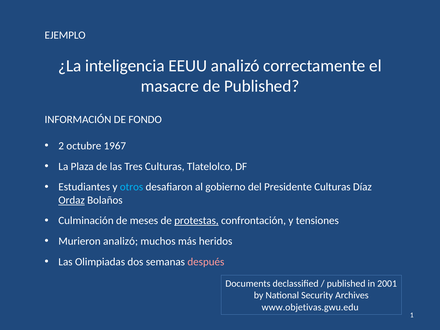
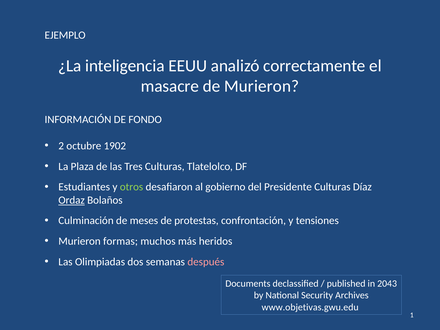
de Published: Published -> Murieron
1967: 1967 -> 1902
otros colour: light blue -> light green
protestas underline: present -> none
Murieron analizó: analizó -> formas
2001: 2001 -> 2043
